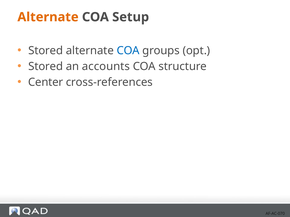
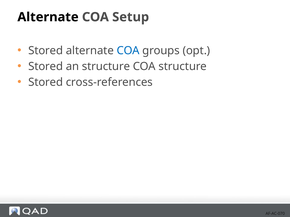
Alternate at (48, 17) colour: orange -> black
an accounts: accounts -> structure
Center at (46, 82): Center -> Stored
